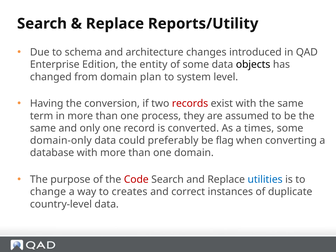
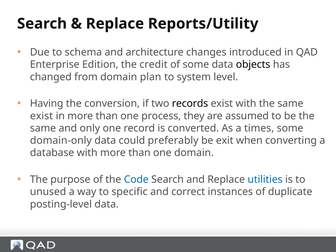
entity: entity -> credit
records colour: red -> black
term at (42, 116): term -> exist
flag: flag -> exit
Code colour: red -> blue
change: change -> unused
creates: creates -> specific
country-level: country-level -> posting-level
